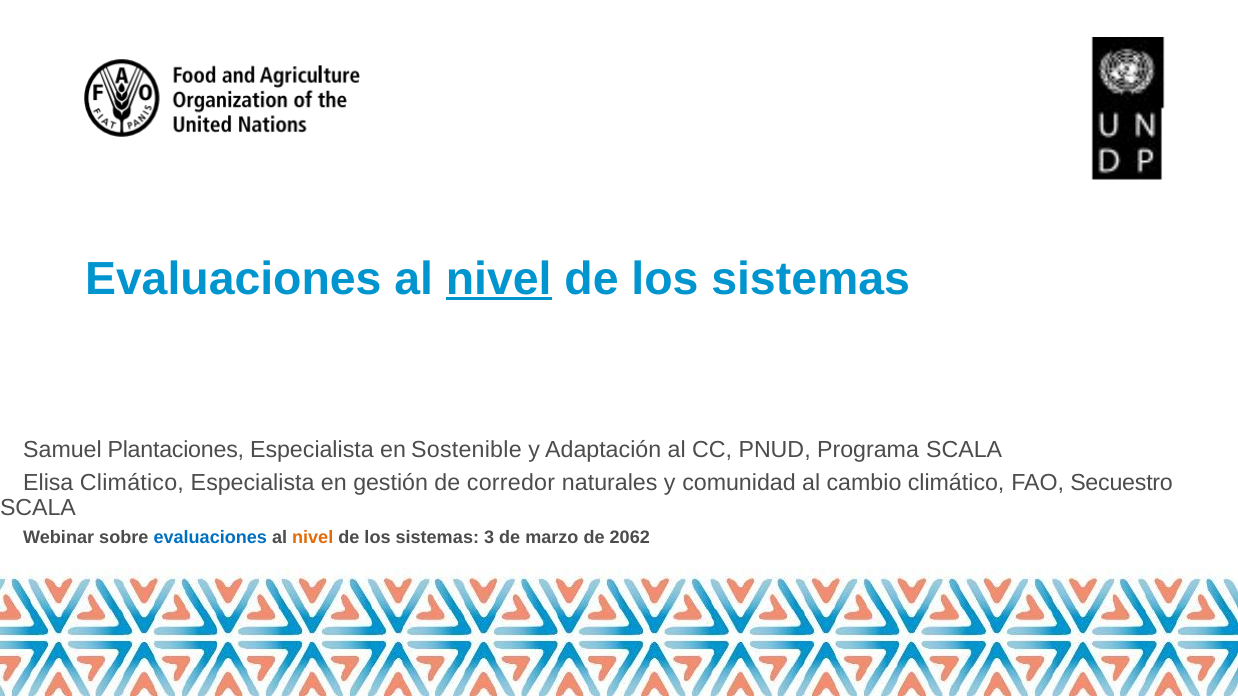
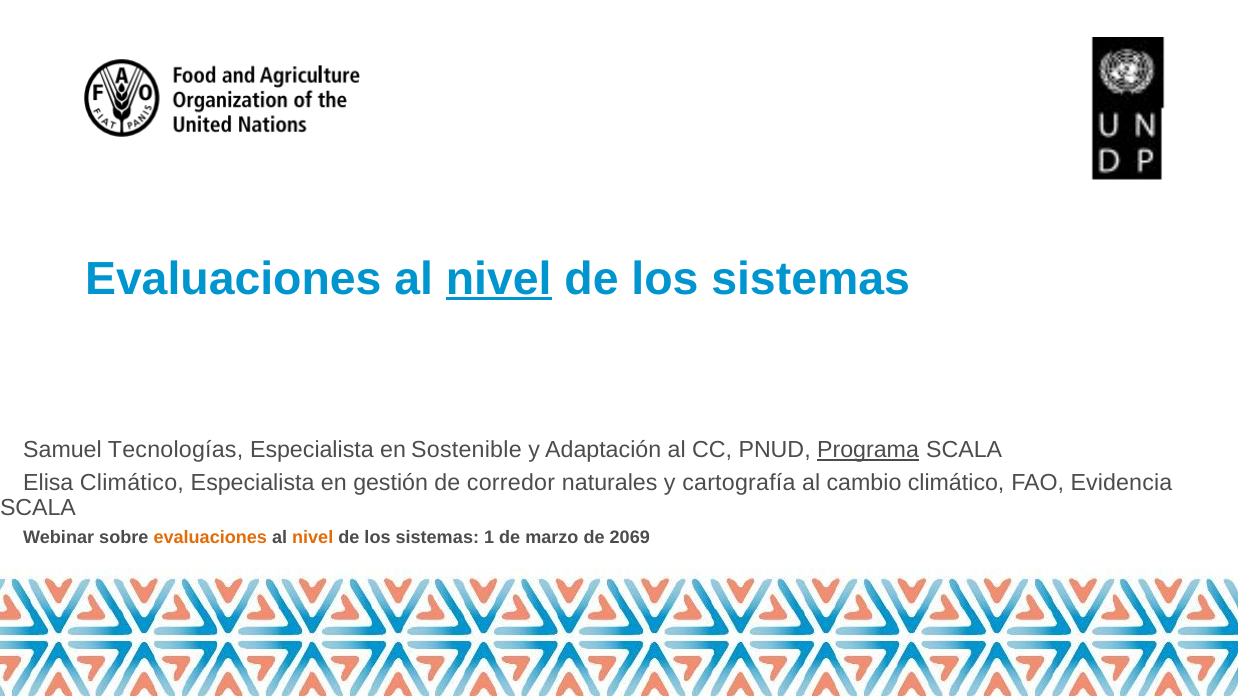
Plantaciones: Plantaciones -> Tecnologías
Programa underline: none -> present
comunidad: comunidad -> cartografía
Secuestro: Secuestro -> Evidencia
evaluaciones at (210, 538) colour: blue -> orange
3: 3 -> 1
2062: 2062 -> 2069
